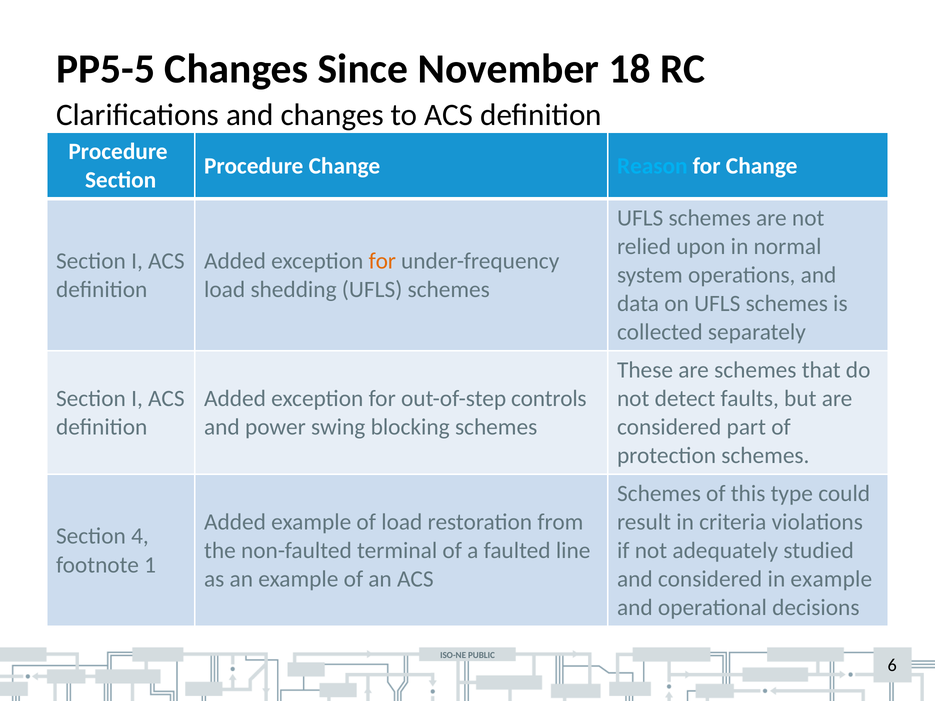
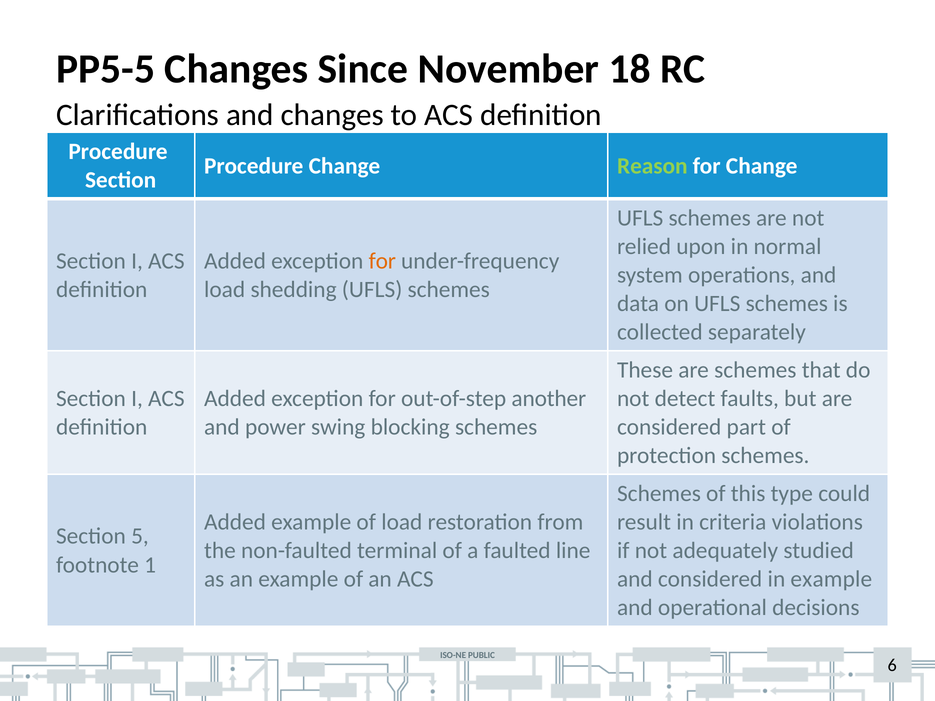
Reason colour: light blue -> light green
controls: controls -> another
4: 4 -> 5
